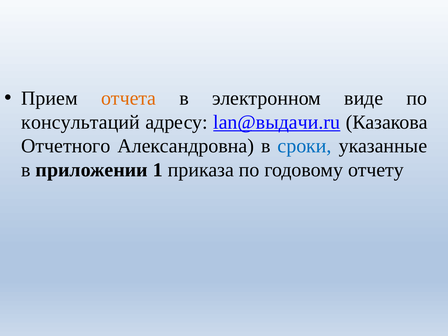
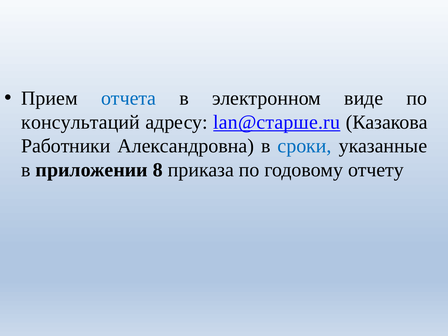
отчета colour: orange -> blue
lan@выдачи.ru: lan@выдачи.ru -> lan@старше.ru
Отчетного: Отчетного -> Работники
1: 1 -> 8
